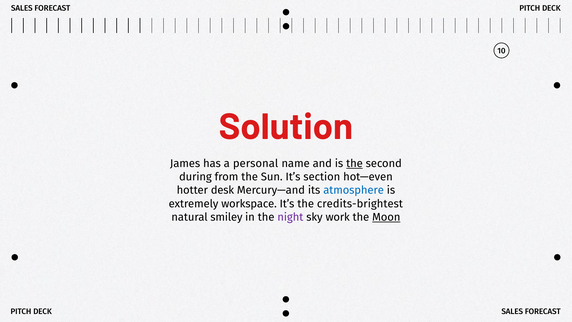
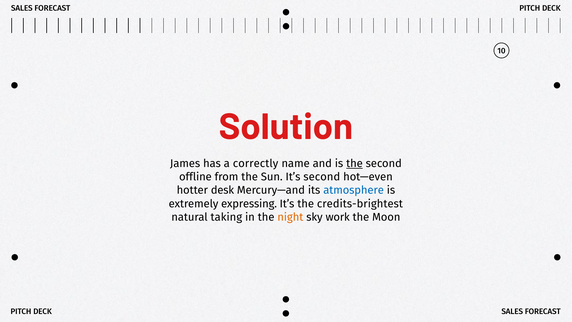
personal: personal -> correctly
during: during -> offline
It’s section: section -> second
workspace: workspace -> expressing
smiley: smiley -> taking
night colour: purple -> orange
Moon underline: present -> none
